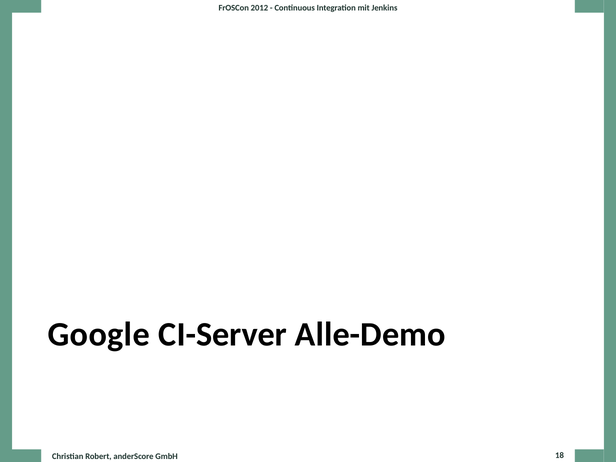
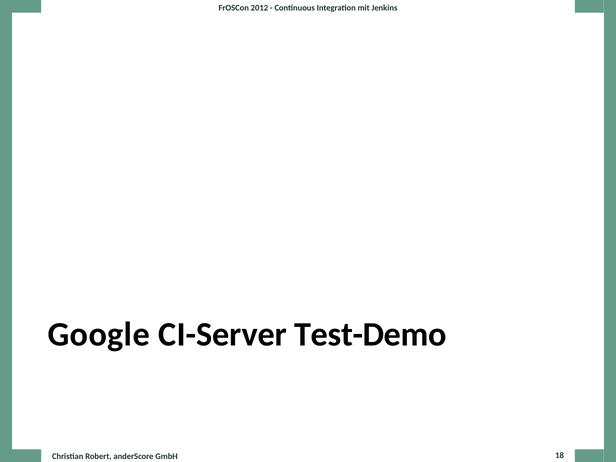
Alle-Demo: Alle-Demo -> Test-Demo
